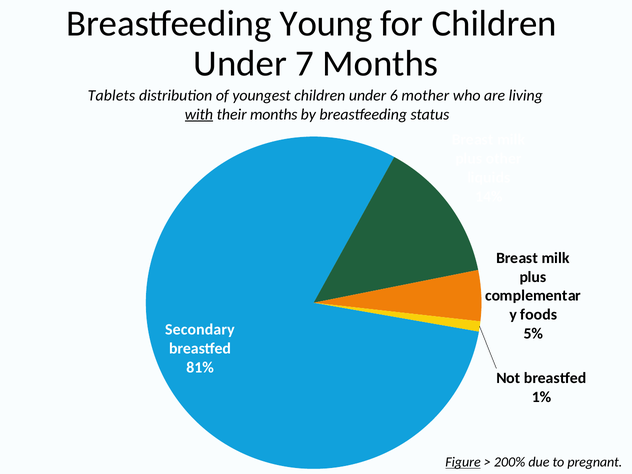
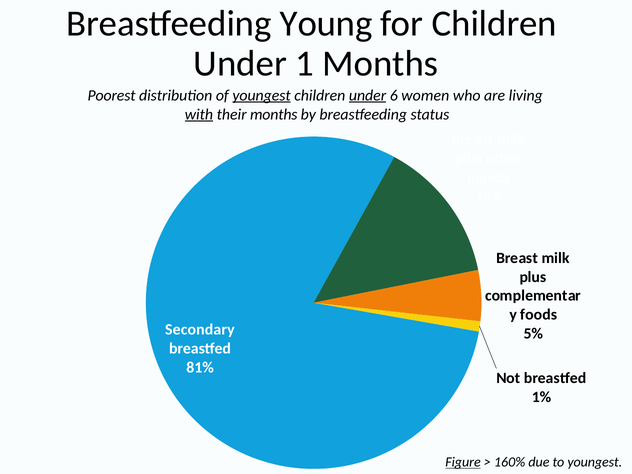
7: 7 -> 1
Tablets: Tablets -> Poorest
youngest at (262, 95) underline: none -> present
under at (368, 95) underline: none -> present
mother: mother -> women
200%: 200% -> 160%
to pregnant: pregnant -> youngest
